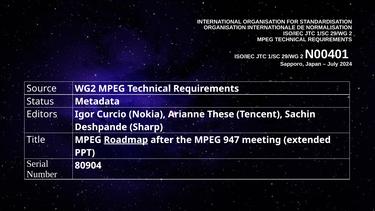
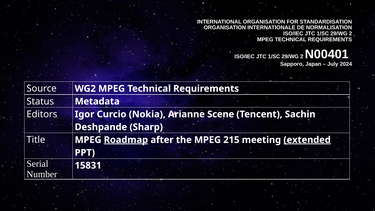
These: These -> Scene
947: 947 -> 215
extended underline: none -> present
80904: 80904 -> 15831
